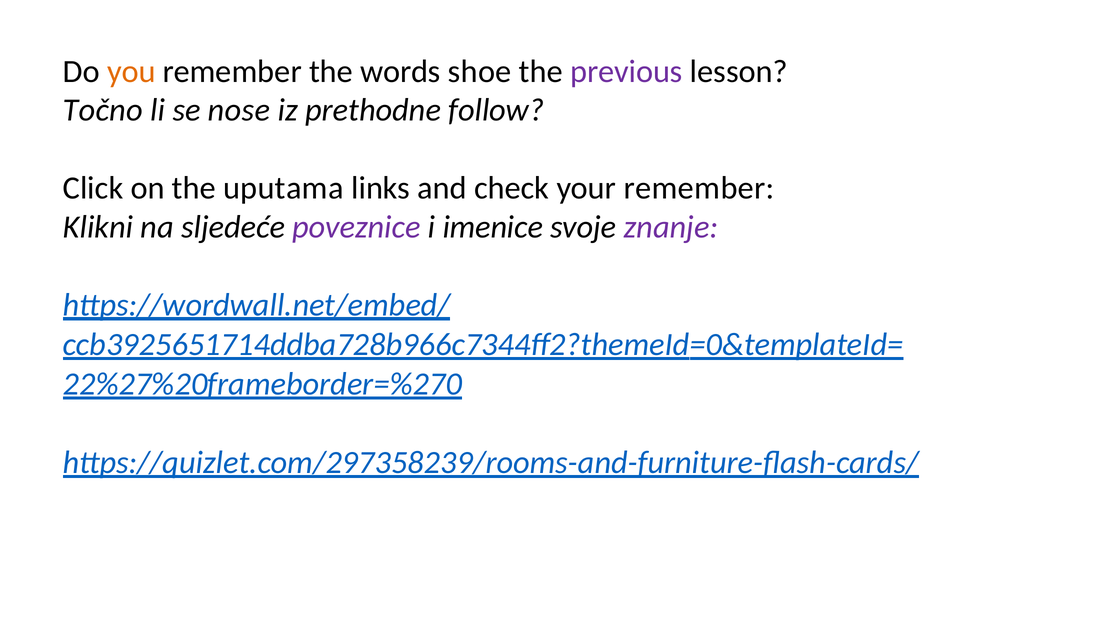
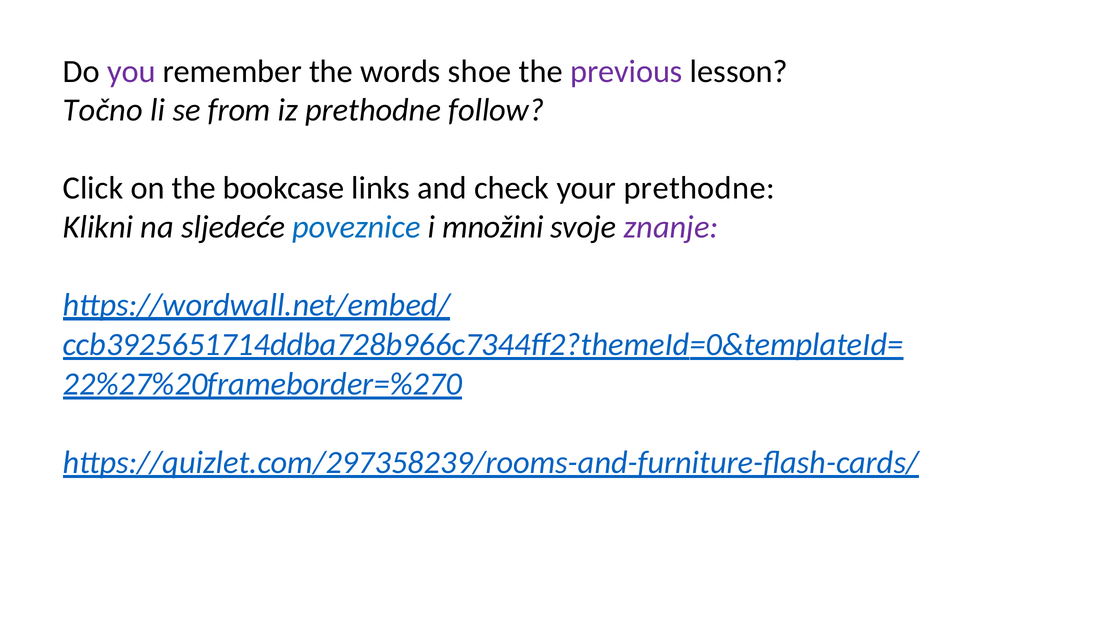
you colour: orange -> purple
nose: nose -> from
uputama: uputama -> bookcase
your remember: remember -> prethodne
poveznice colour: purple -> blue
imenice: imenice -> množini
